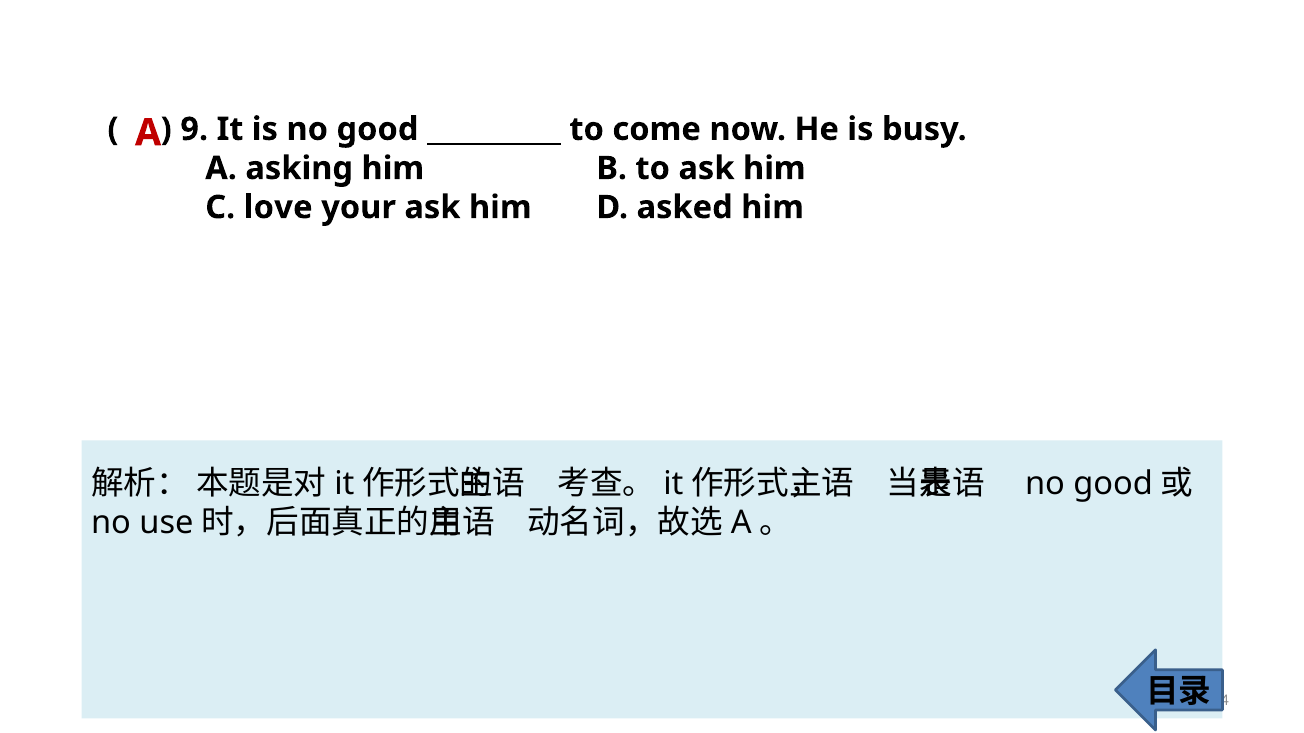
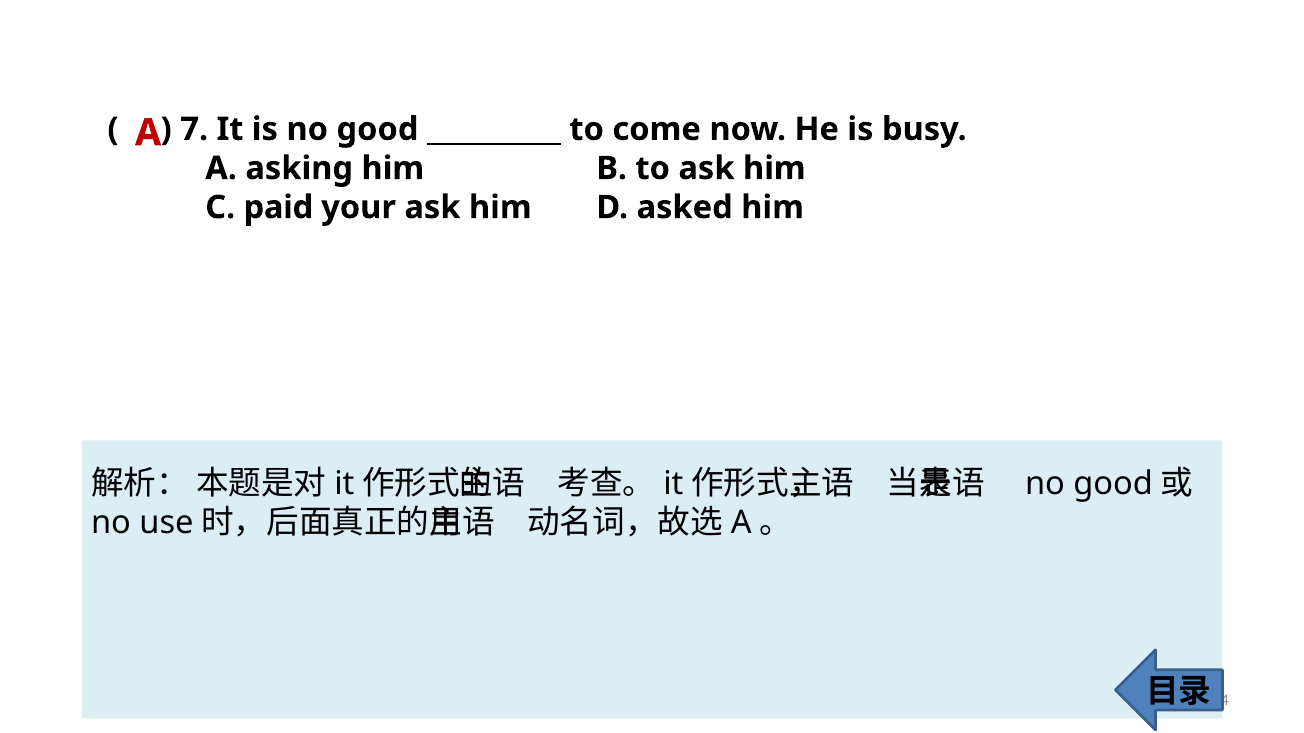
9: 9 -> 7
love: love -> paid
